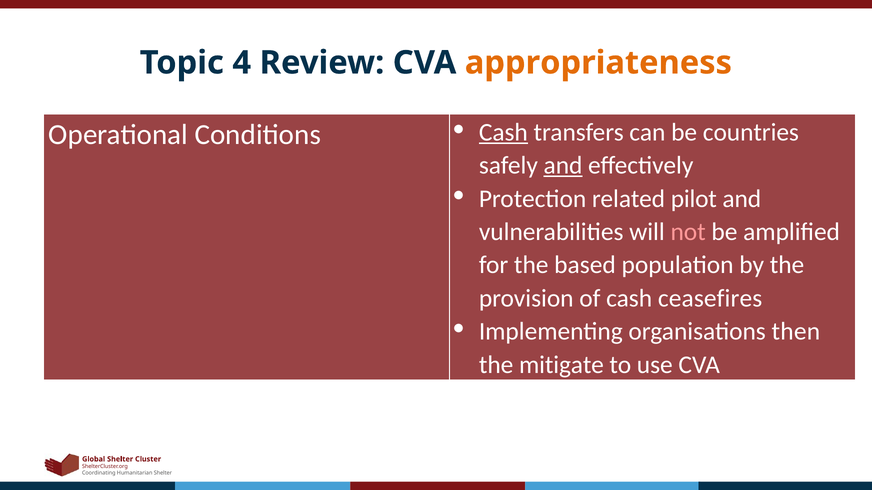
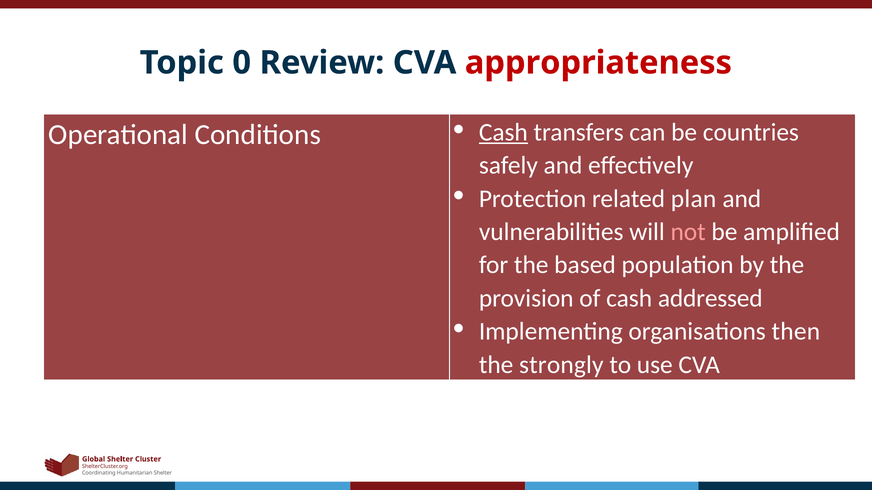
4: 4 -> 0
appropriateness colour: orange -> red
and at (563, 166) underline: present -> none
pilot: pilot -> plan
ceasefires: ceasefires -> addressed
mitigate: mitigate -> strongly
